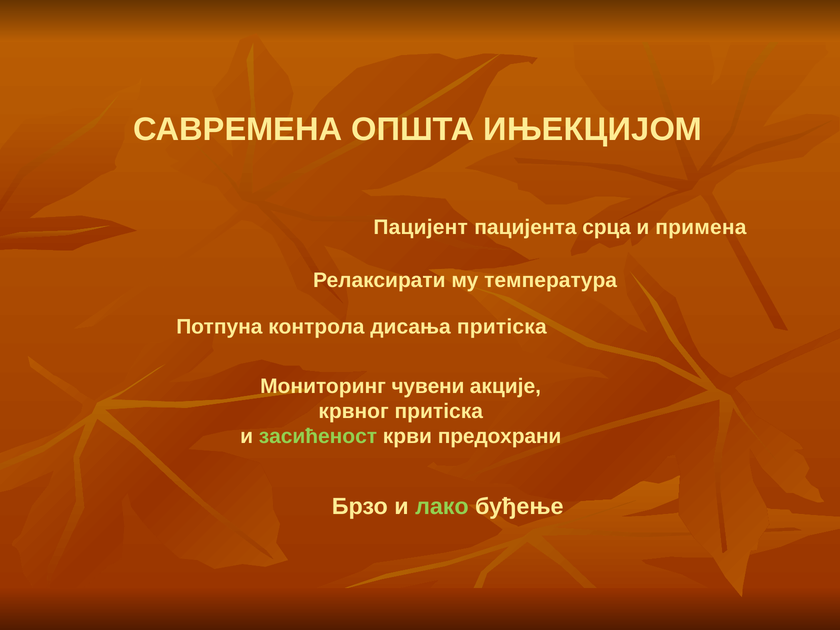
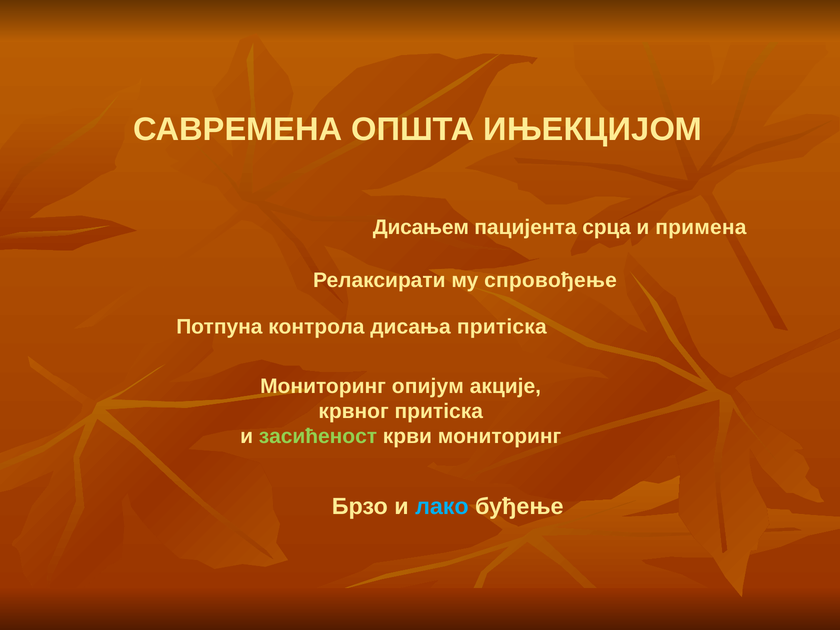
Пацијент: Пацијент -> Дисањем
температура: температура -> спровођење
чувени: чувени -> опијум
крви предохрани: предохрани -> мониторинг
лако colour: light green -> light blue
